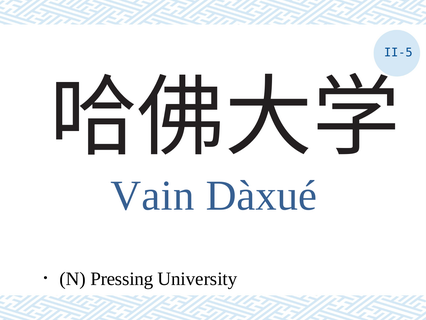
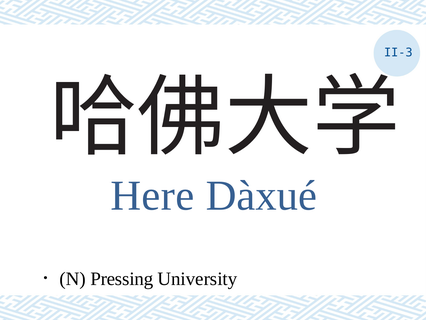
II-5: II-5 -> II-3
Vain: Vain -> Here
